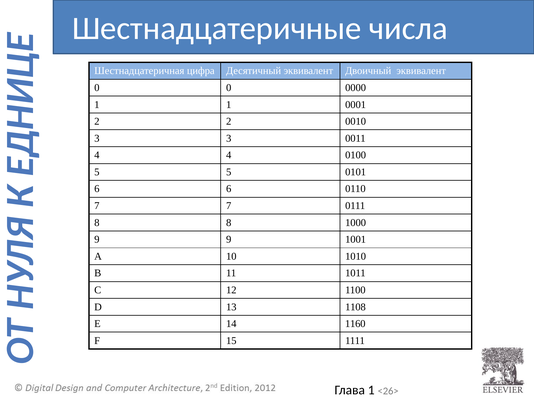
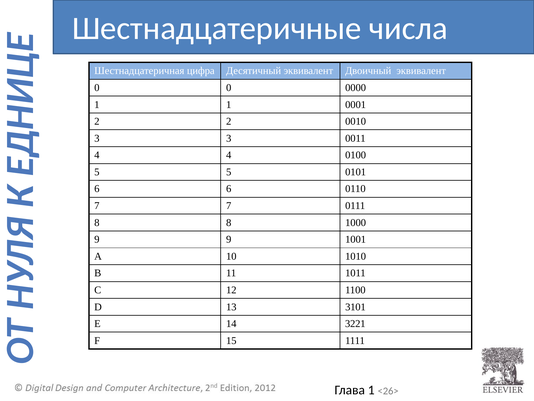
1108: 1108 -> 3101
1160: 1160 -> 3221
